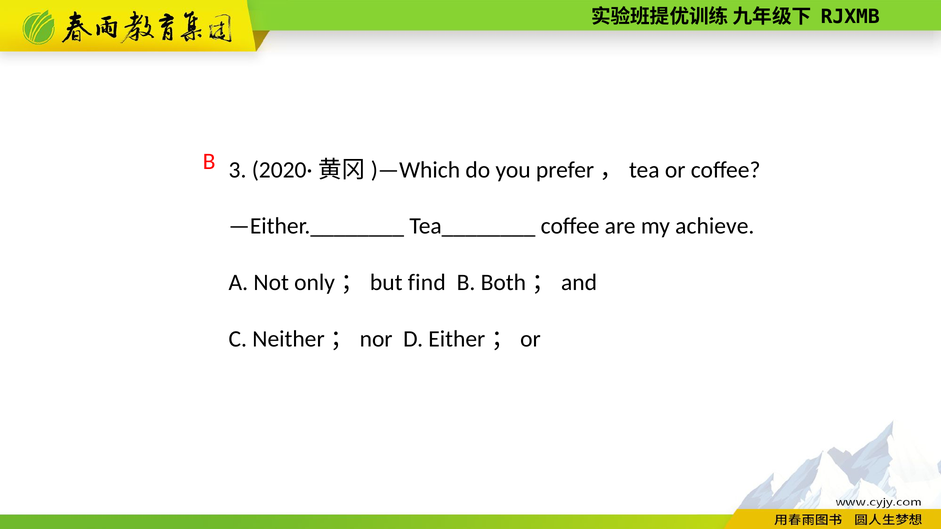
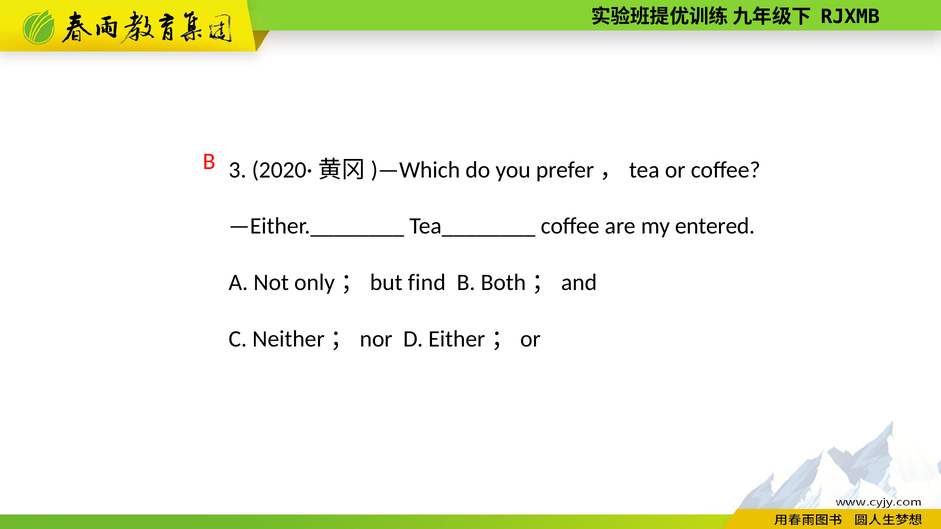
achieve: achieve -> entered
